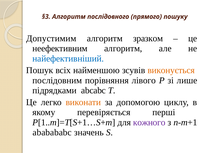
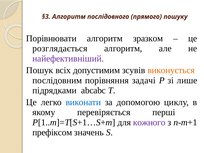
Допустимим: Допустимим -> Порівнювати
неефективним: неефективним -> розглядається
найефективніший colour: blue -> purple
найменшою: найменшою -> допустимим
лівого: лівого -> задачі
виконати colour: orange -> blue
аbаbаbаbс: аbаbаbаbс -> префіксом
